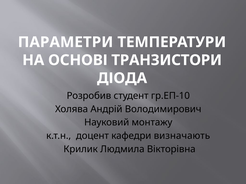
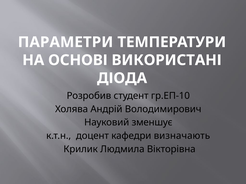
ТРАНЗИСТОРИ: ТРАНЗИСТОРИ -> ВИКОРИСТАНІ
монтажу: монтажу -> зменшує
